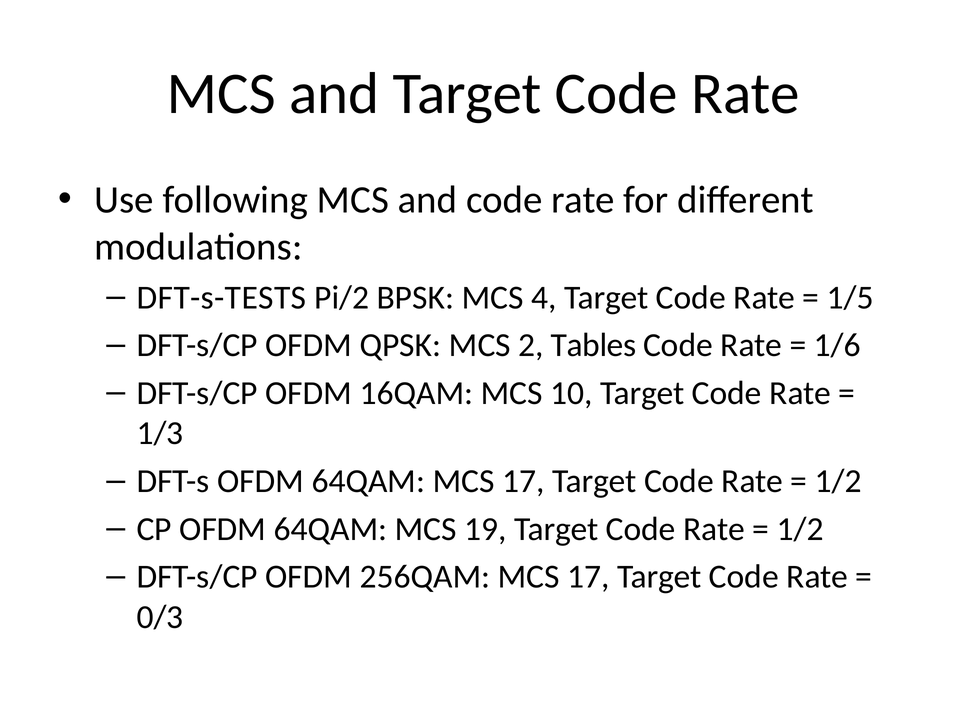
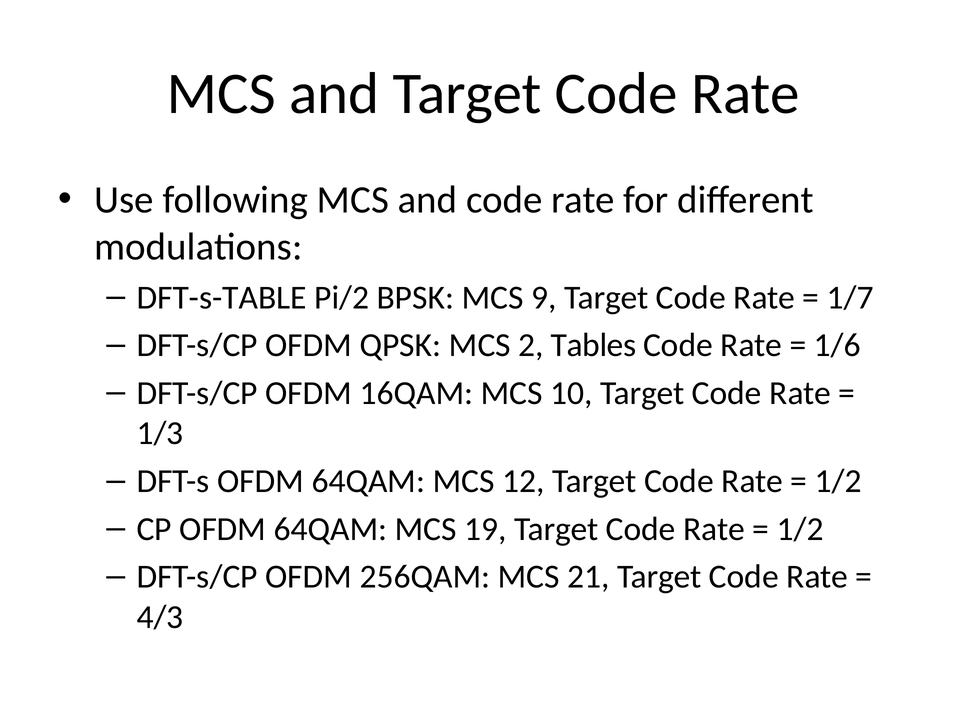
DFT-s-TESTS: DFT-s-TESTS -> DFT-s-TABLE
4: 4 -> 9
1/5: 1/5 -> 1/7
64QAM MCS 17: 17 -> 12
256QAM MCS 17: 17 -> 21
0/3: 0/3 -> 4/3
